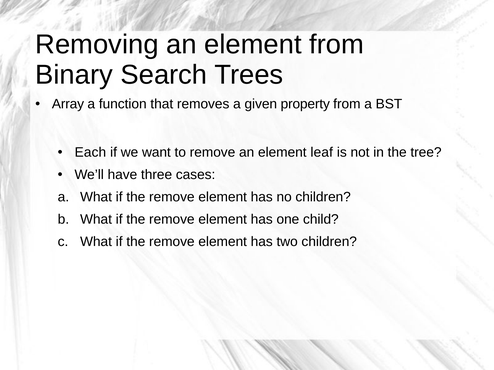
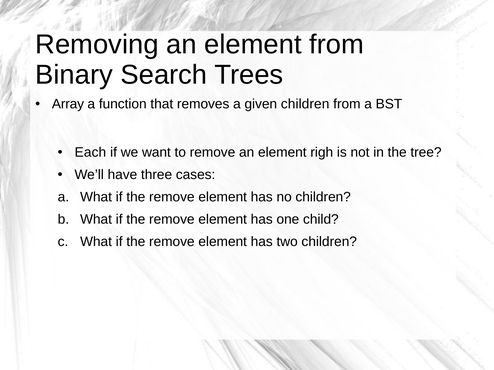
given property: property -> children
leaf: leaf -> righ
